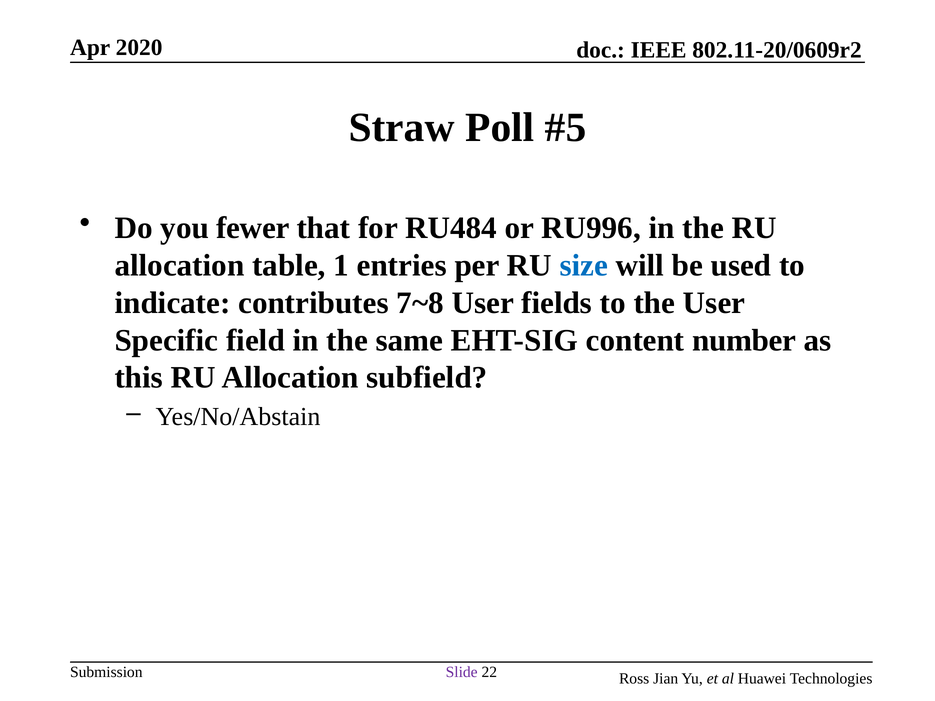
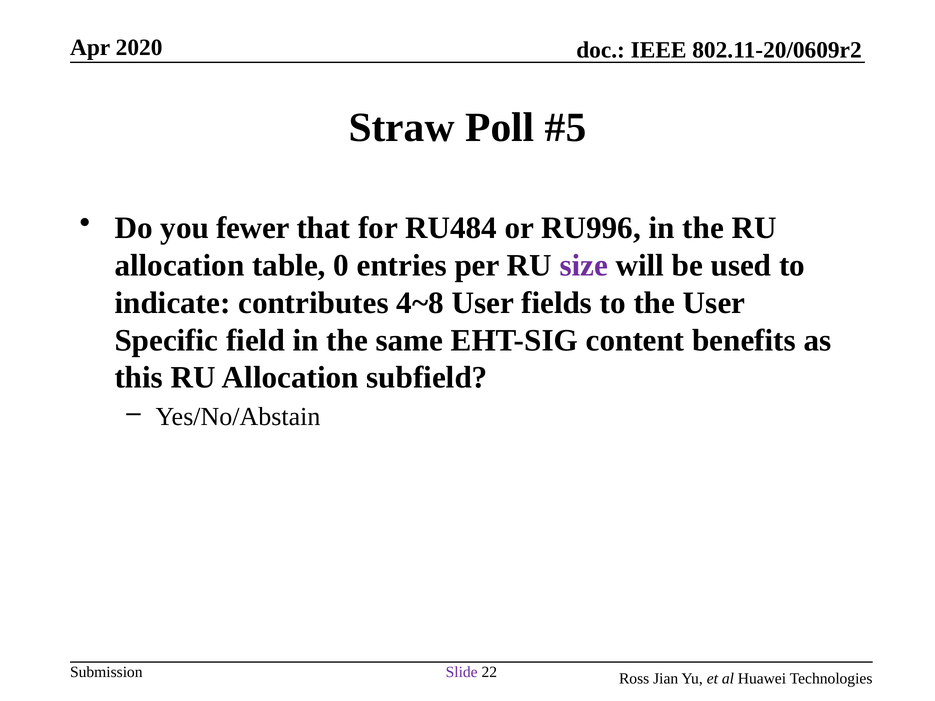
1: 1 -> 0
size colour: blue -> purple
7~8: 7~8 -> 4~8
number: number -> benefits
